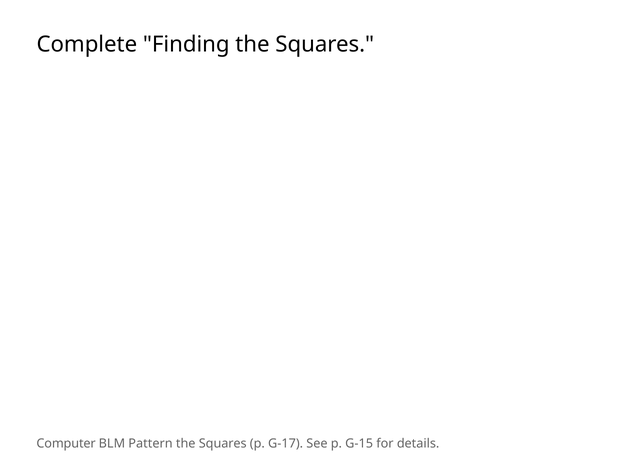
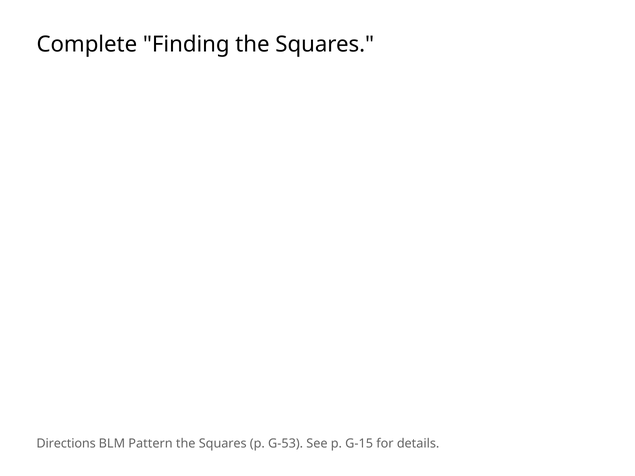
Computer: Computer -> Directions
G-17: G-17 -> G-53
